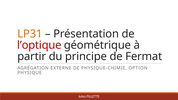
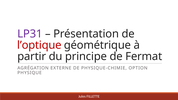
LP31 colour: orange -> purple
